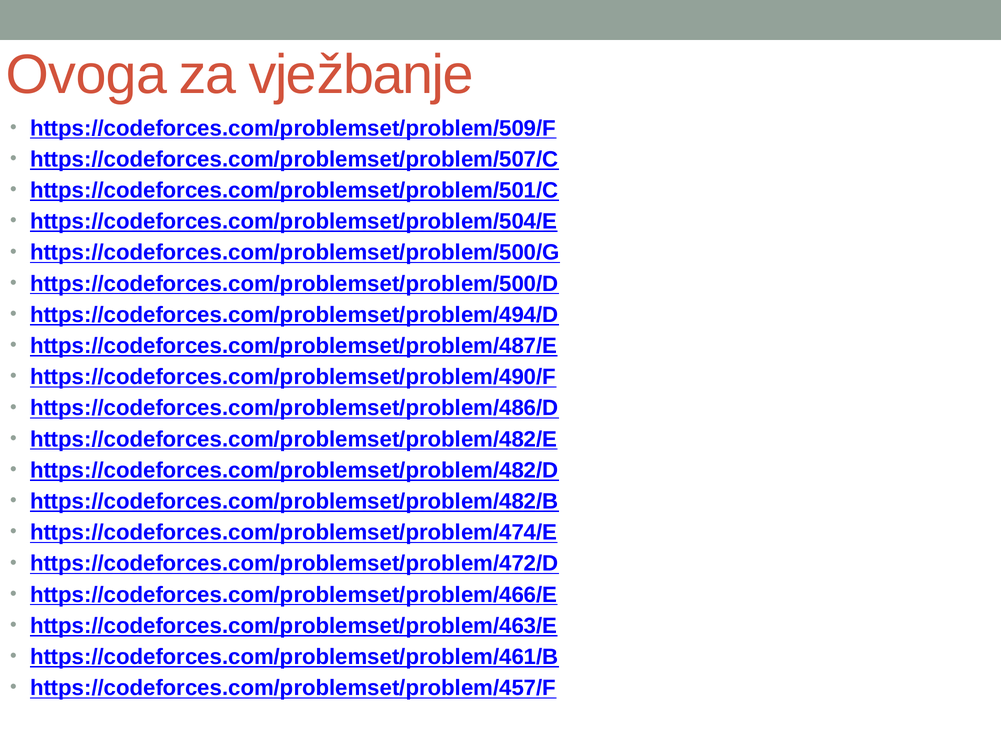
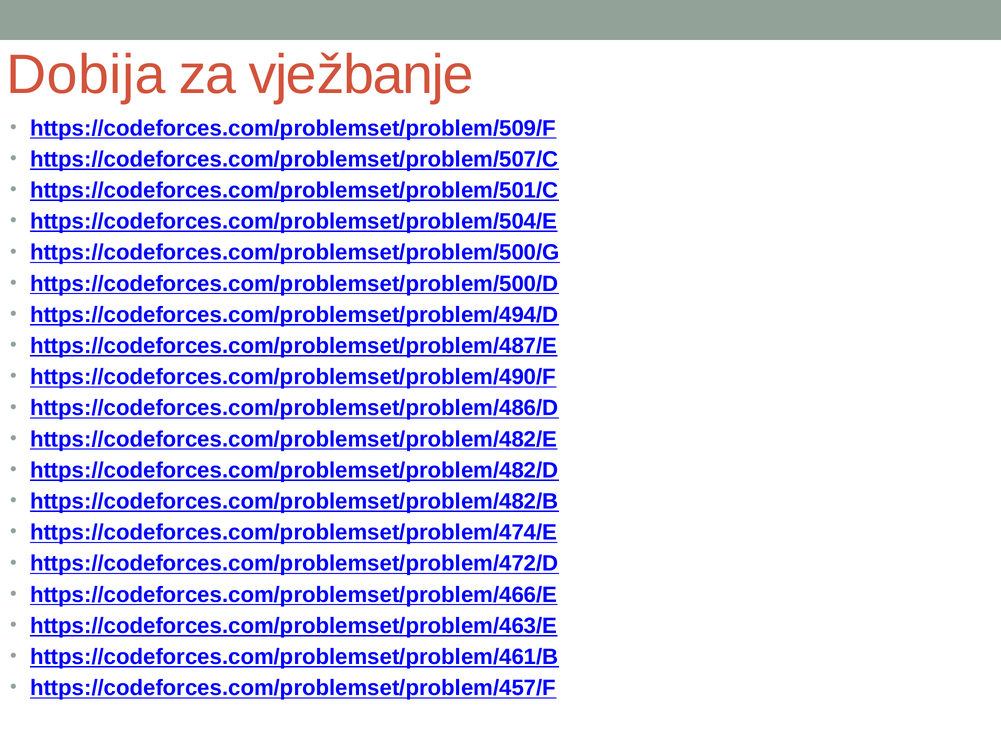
Ovoga: Ovoga -> Dobija
